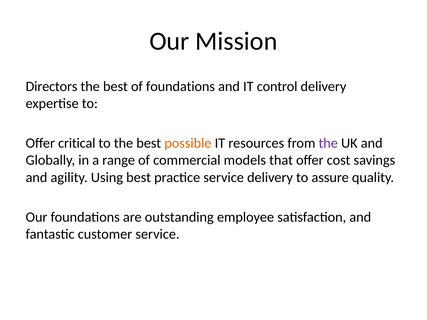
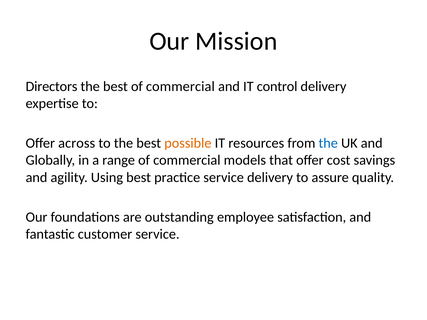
best of foundations: foundations -> commercial
critical: critical -> across
the at (328, 143) colour: purple -> blue
